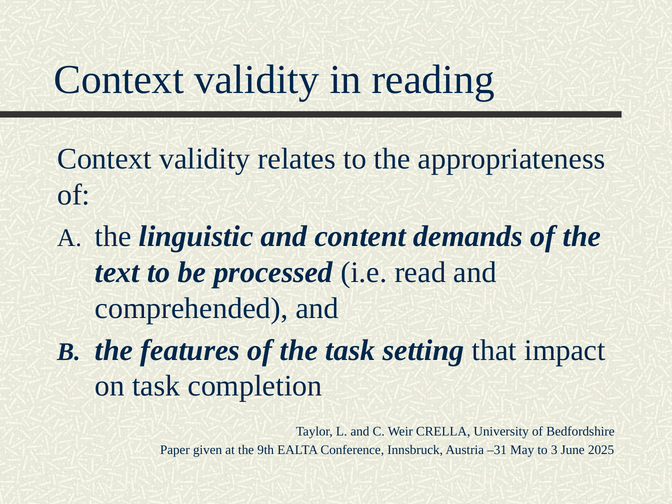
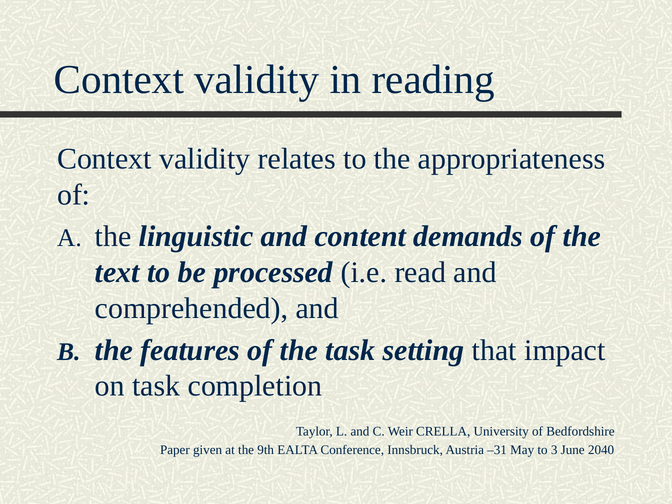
2025: 2025 -> 2040
